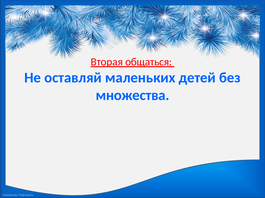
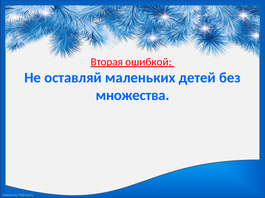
общаться: общаться -> ошибкой
